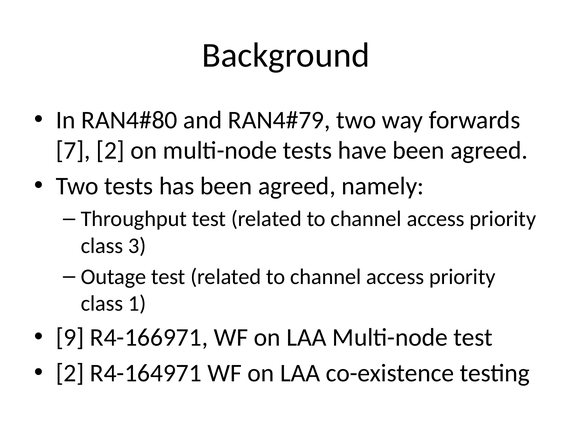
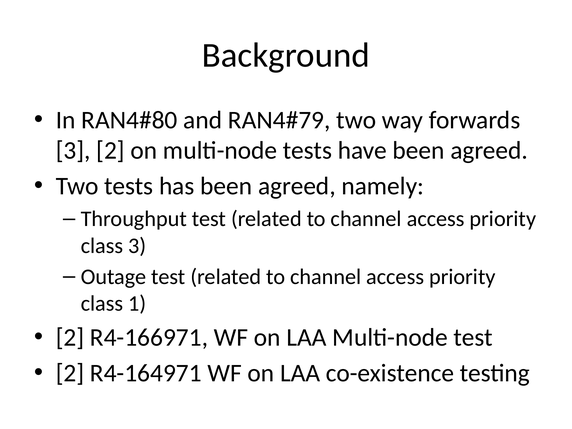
7 at (73, 151): 7 -> 3
9 at (70, 337): 9 -> 2
